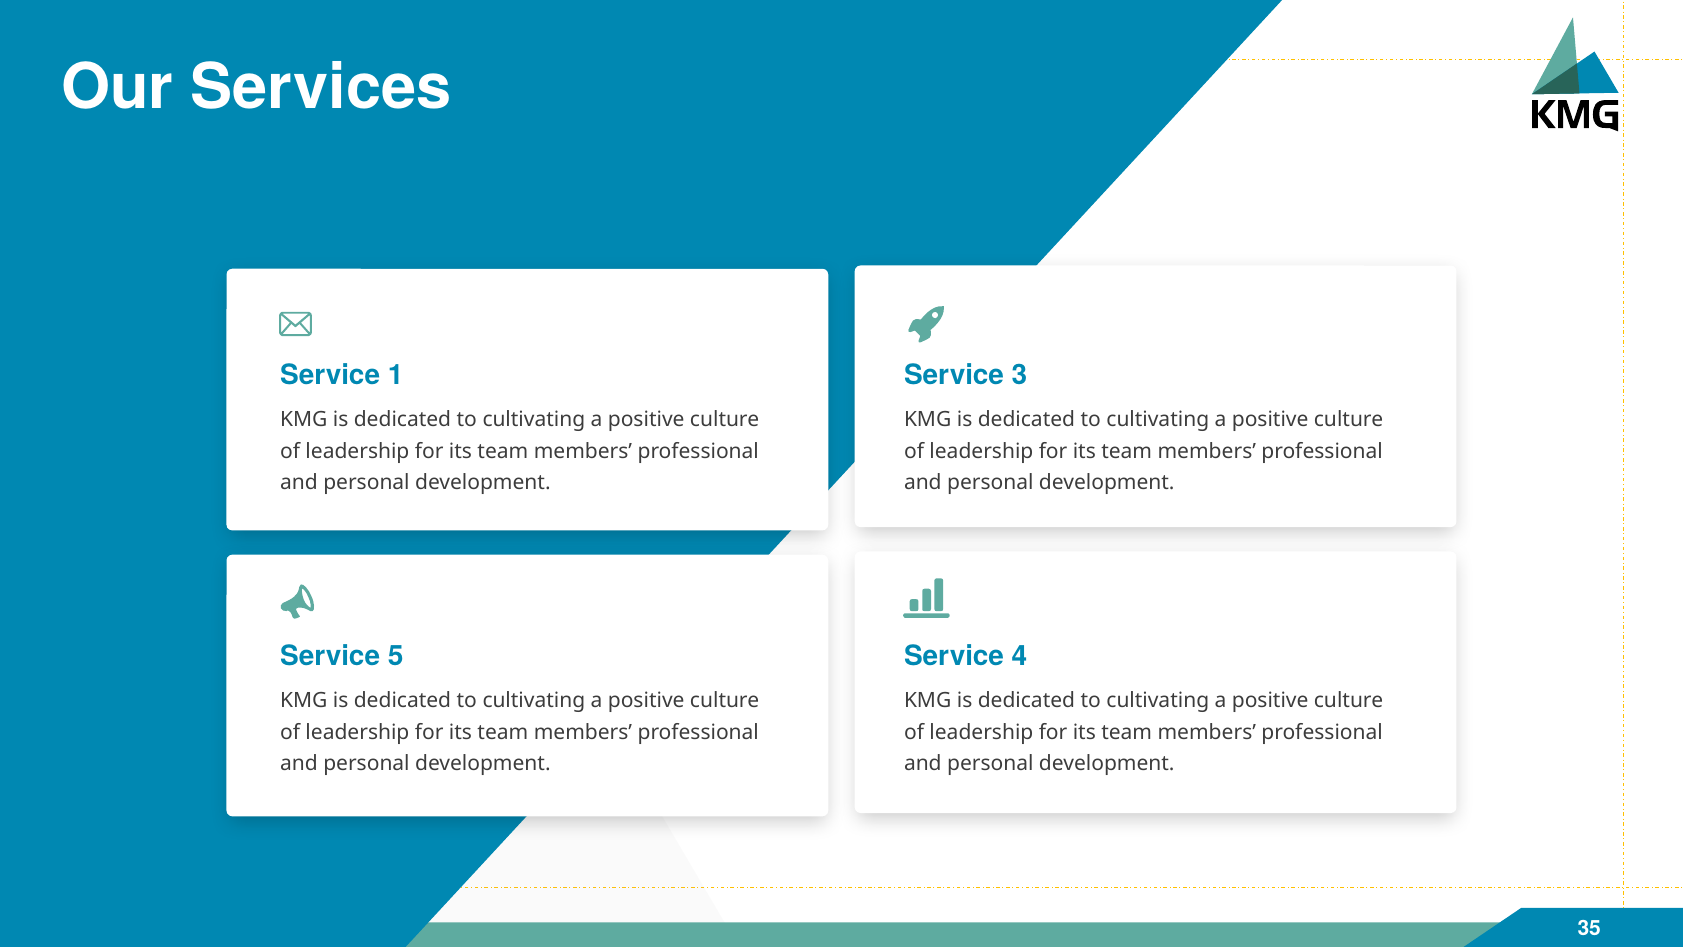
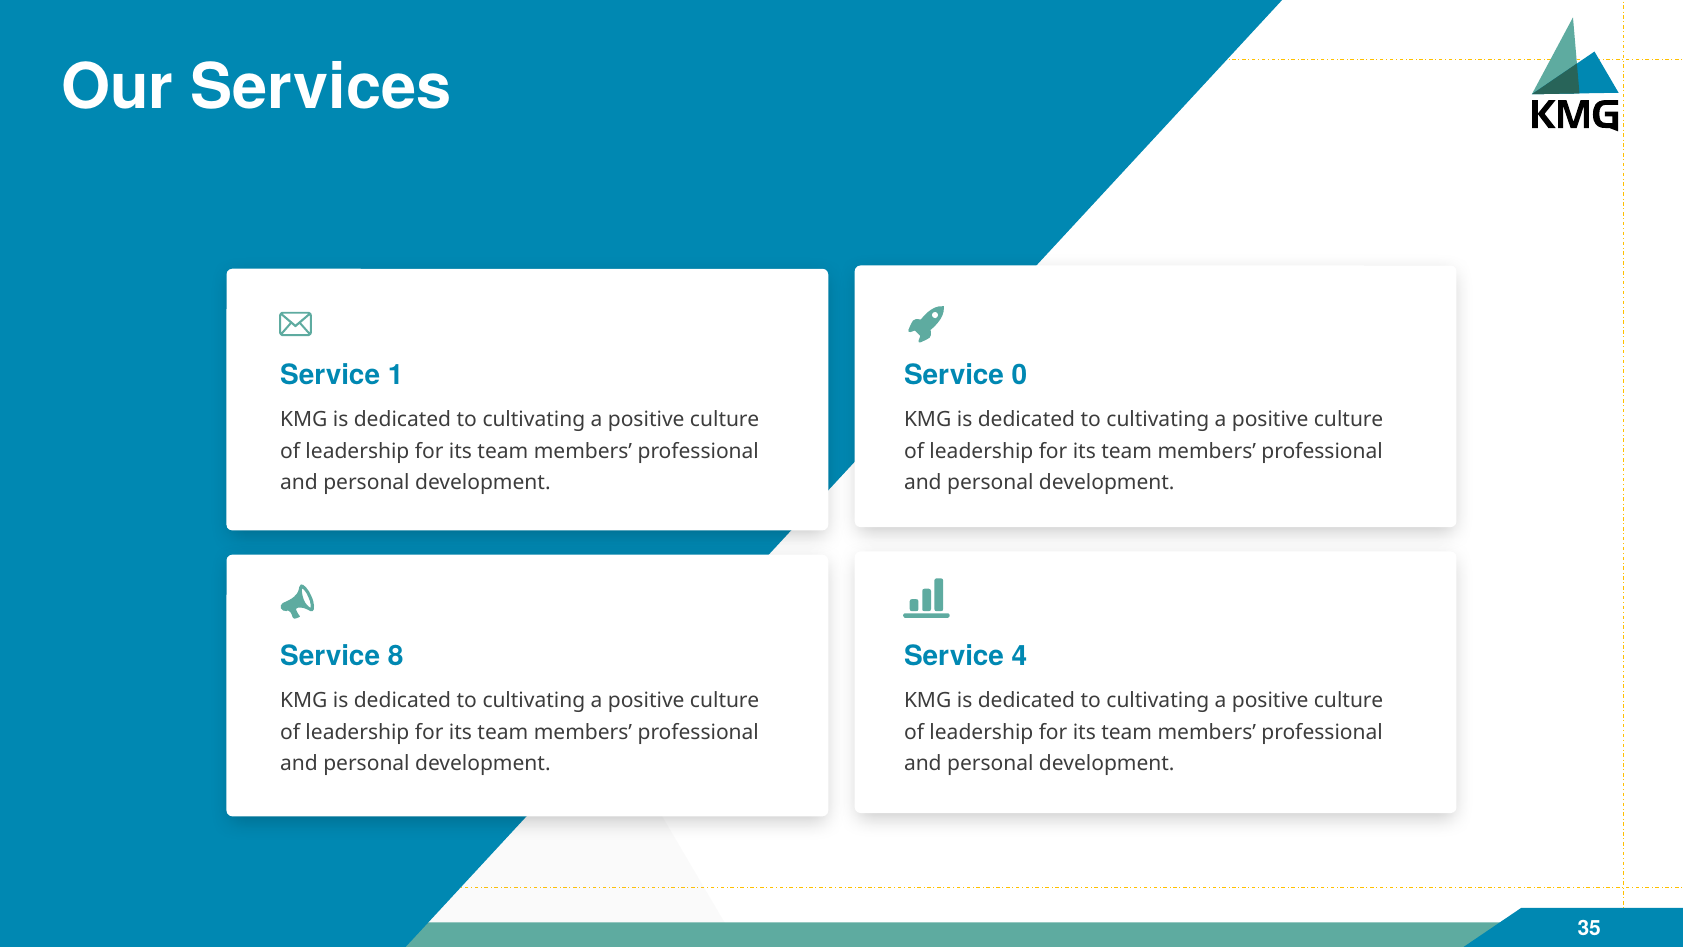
3: 3 -> 0
5: 5 -> 8
